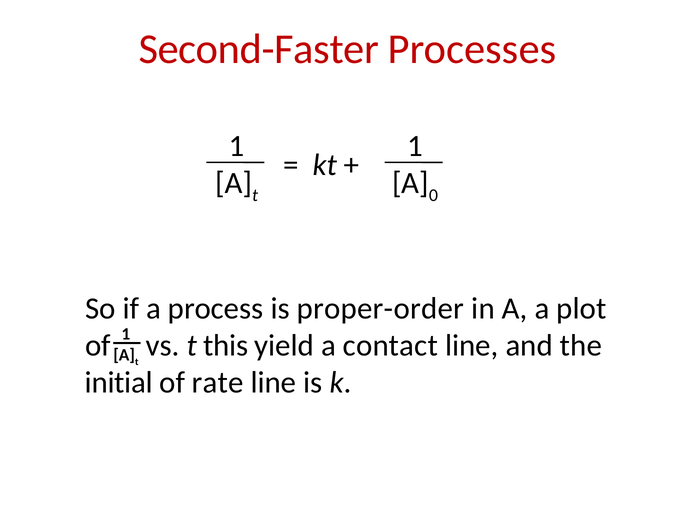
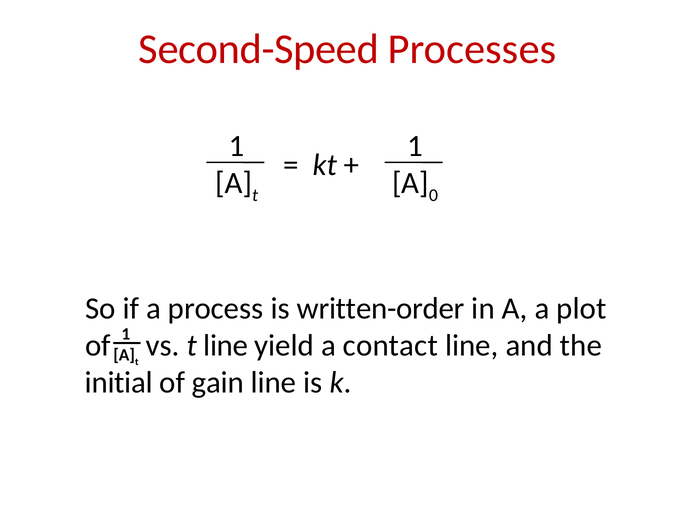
Second-Faster: Second-Faster -> Second-Speed
proper-order: proper-order -> written-order
t this: this -> line
rate: rate -> gain
